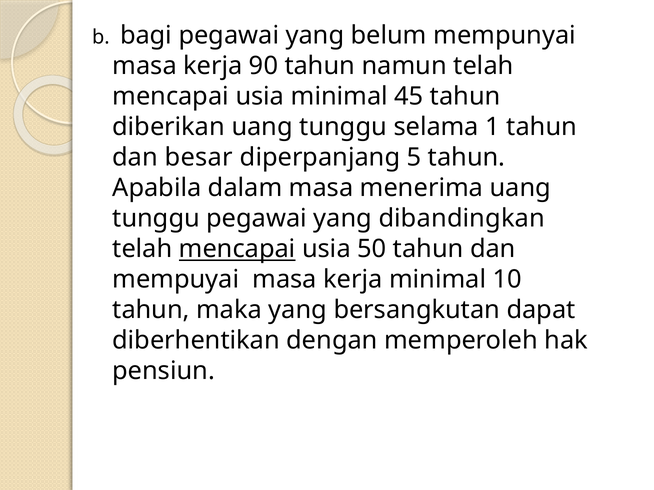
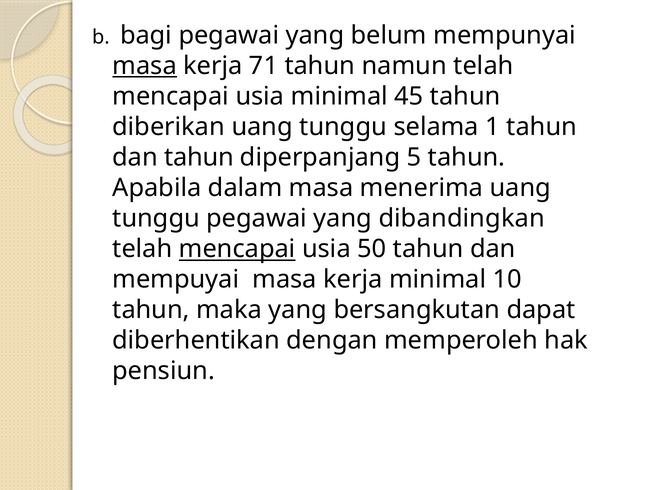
masa at (145, 66) underline: none -> present
90: 90 -> 71
dan besar: besar -> tahun
